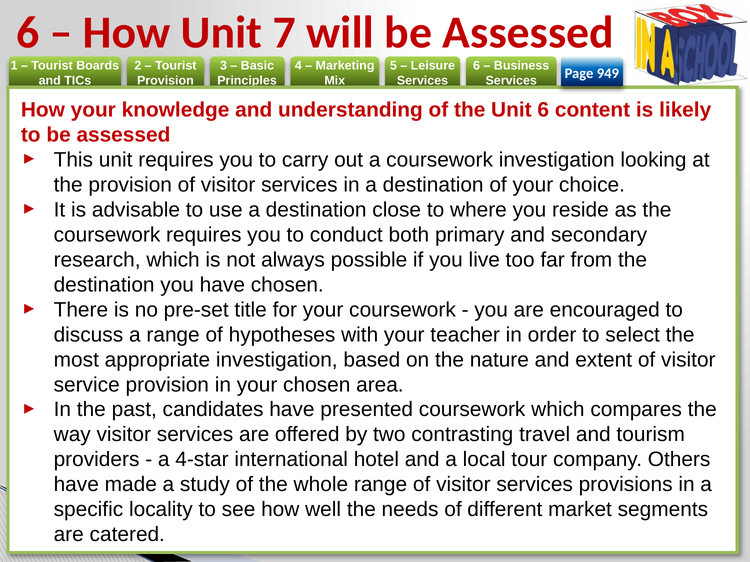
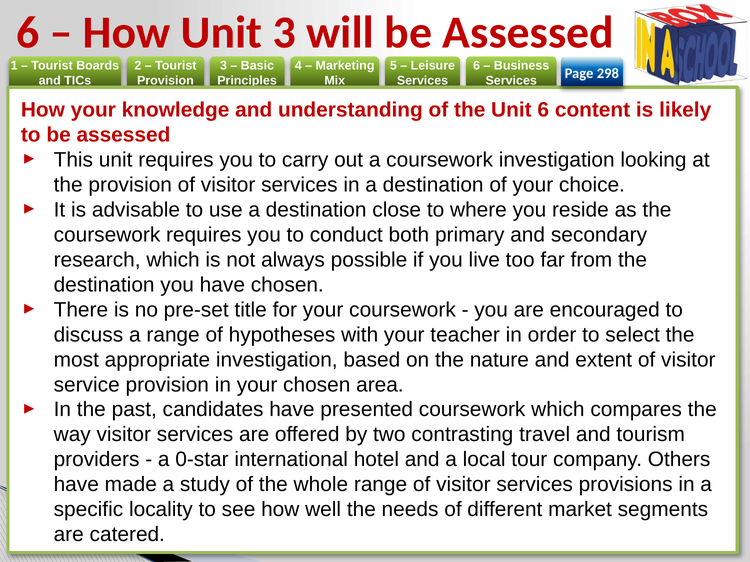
Unit 7: 7 -> 3
949: 949 -> 298
4-star: 4-star -> 0-star
